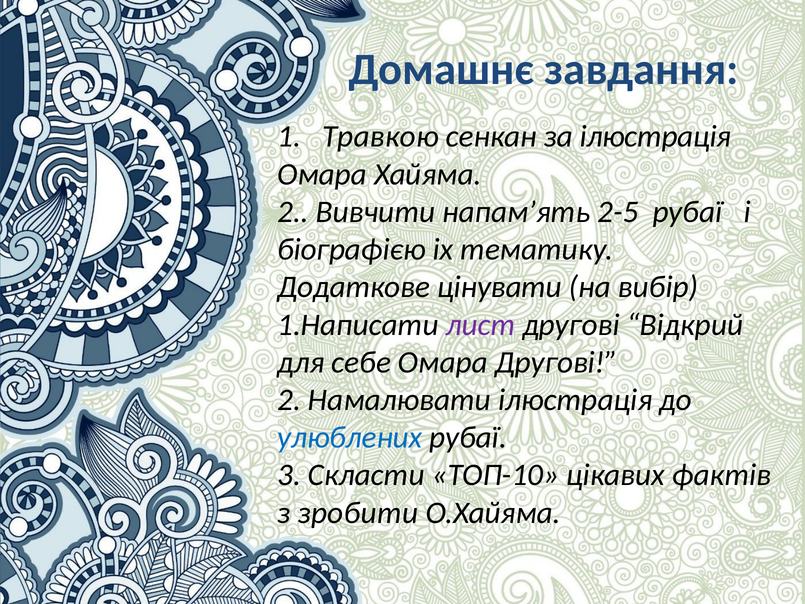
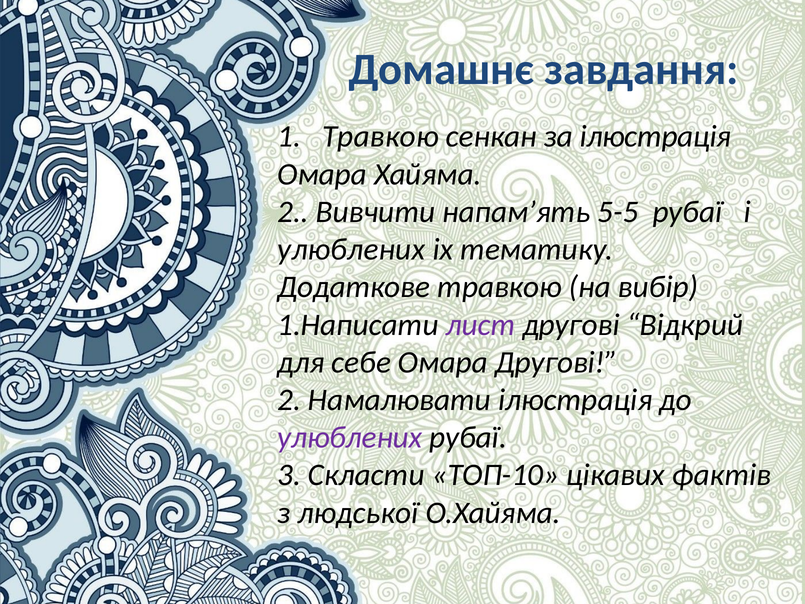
2-5: 2-5 -> 5-5
біографією at (352, 249): біографією -> улюблених
Додаткове цінувати: цінувати -> травкою
улюблених at (350, 437) colour: blue -> purple
зробити: зробити -> людської
